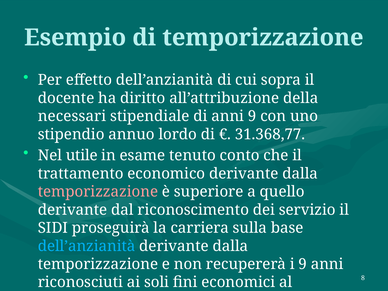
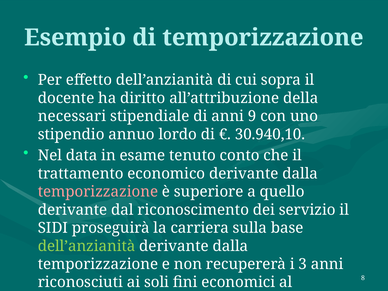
31.368,77: 31.368,77 -> 30.940,10
Nel utile: utile -> data
dell’anzianità at (87, 246) colour: light blue -> light green
i 9: 9 -> 3
